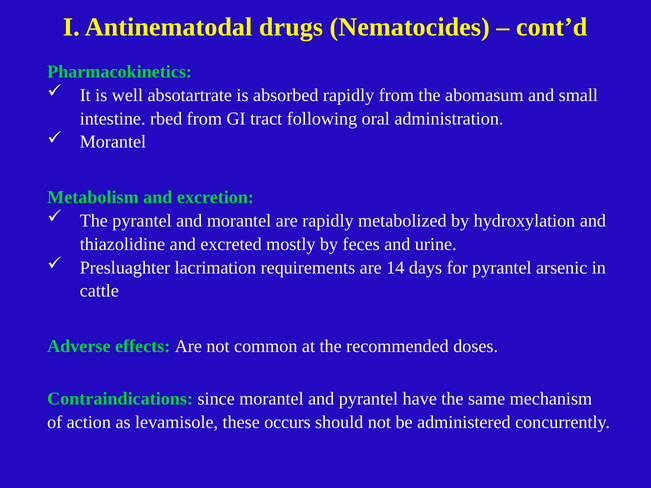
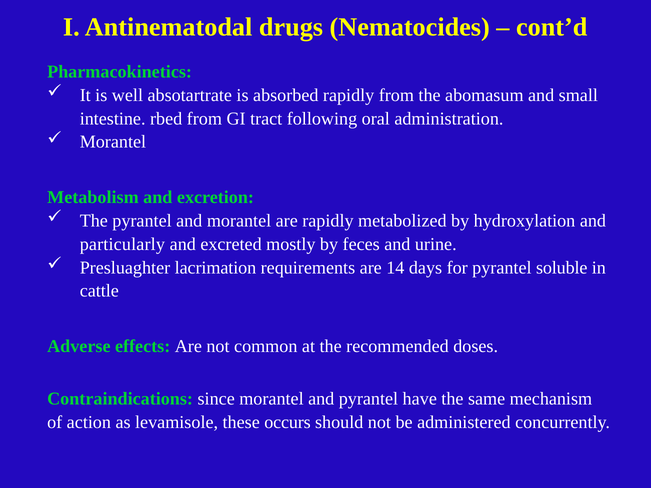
thiazolidine: thiazolidine -> particularly
arsenic: arsenic -> soluble
